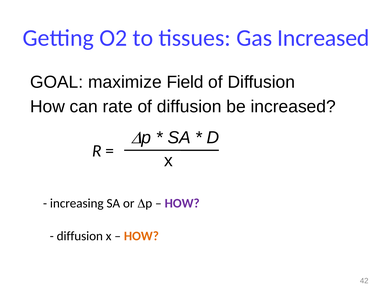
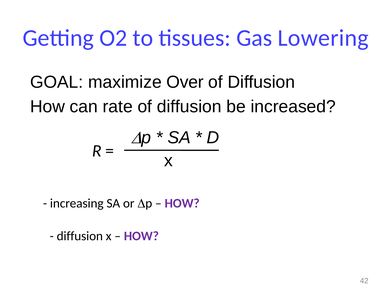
Gas Increased: Increased -> Lowering
Field: Field -> Over
HOW at (141, 236) colour: orange -> purple
